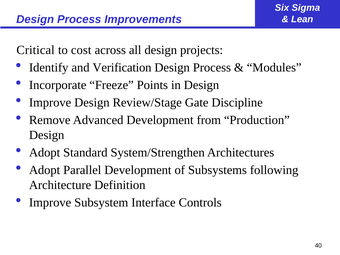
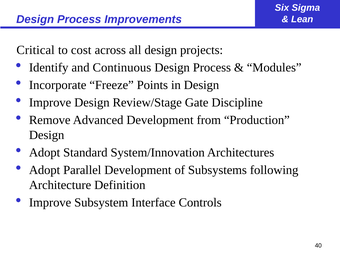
Verification: Verification -> Continuous
System/Strengthen: System/Strengthen -> System/Innovation
